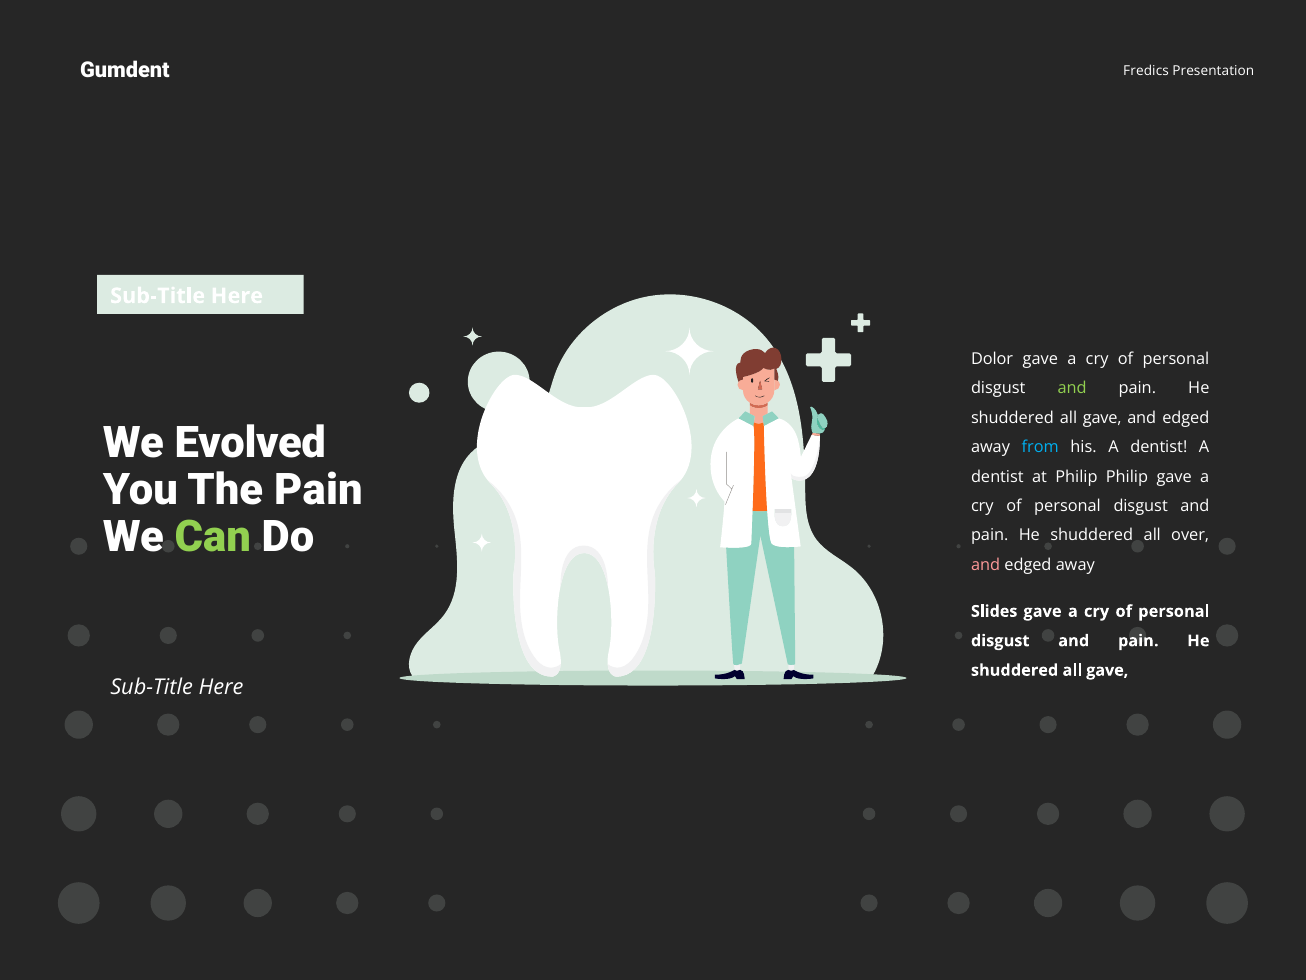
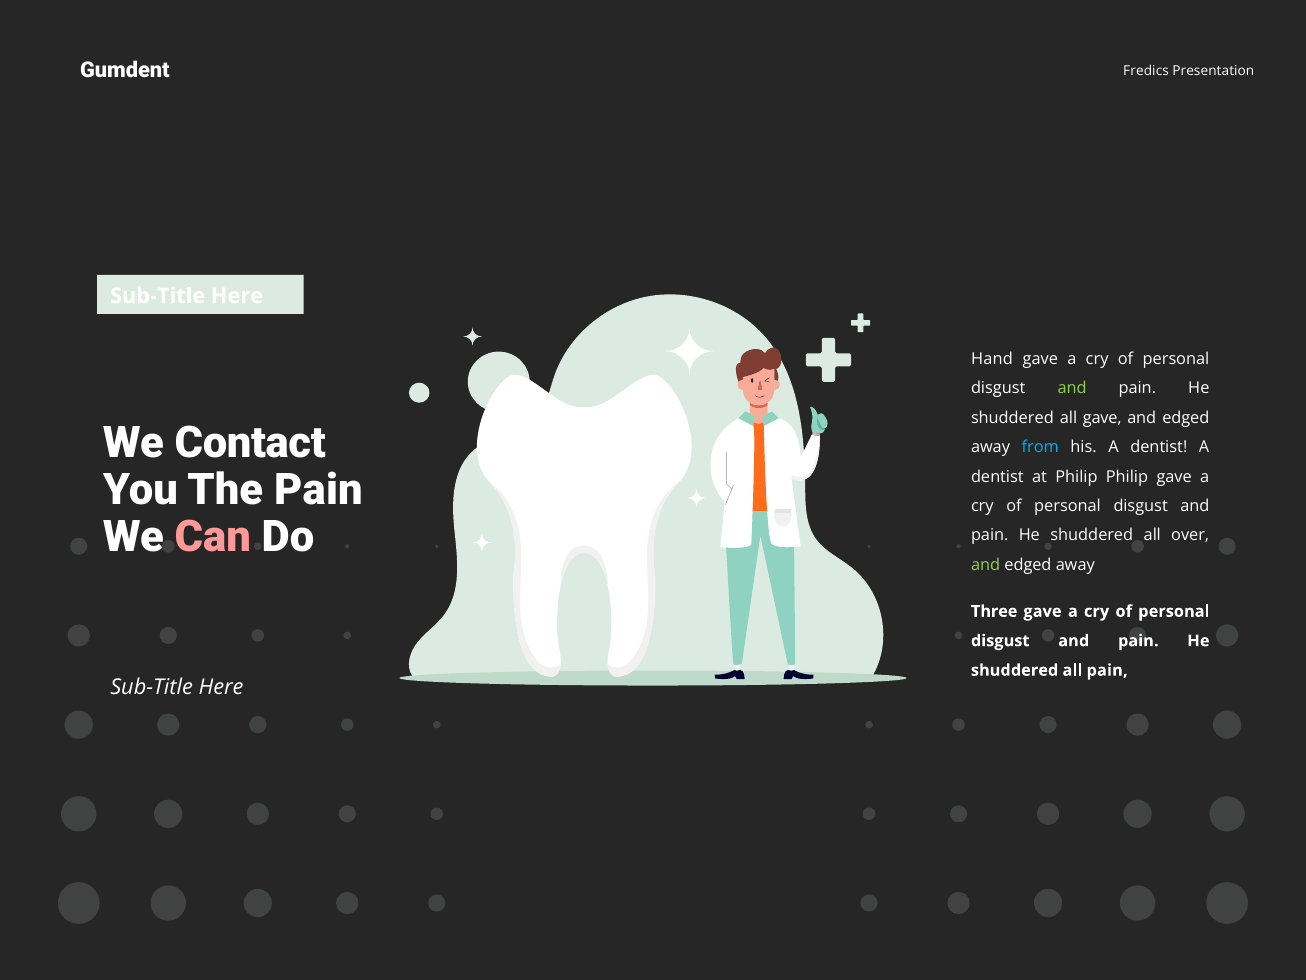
Dolor: Dolor -> Hand
Evolved: Evolved -> Contact
Can colour: light green -> pink
and at (986, 565) colour: pink -> light green
Slides: Slides -> Three
gave at (1107, 670): gave -> pain
